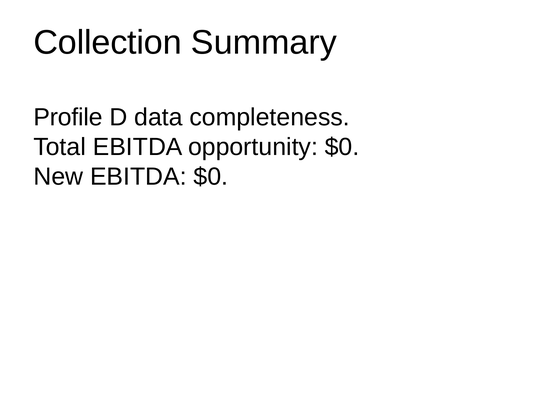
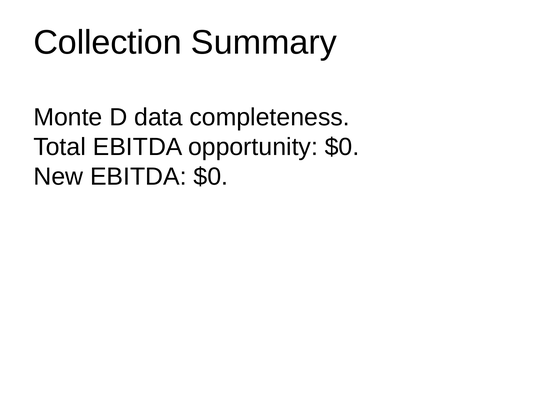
Profile: Profile -> Monte
